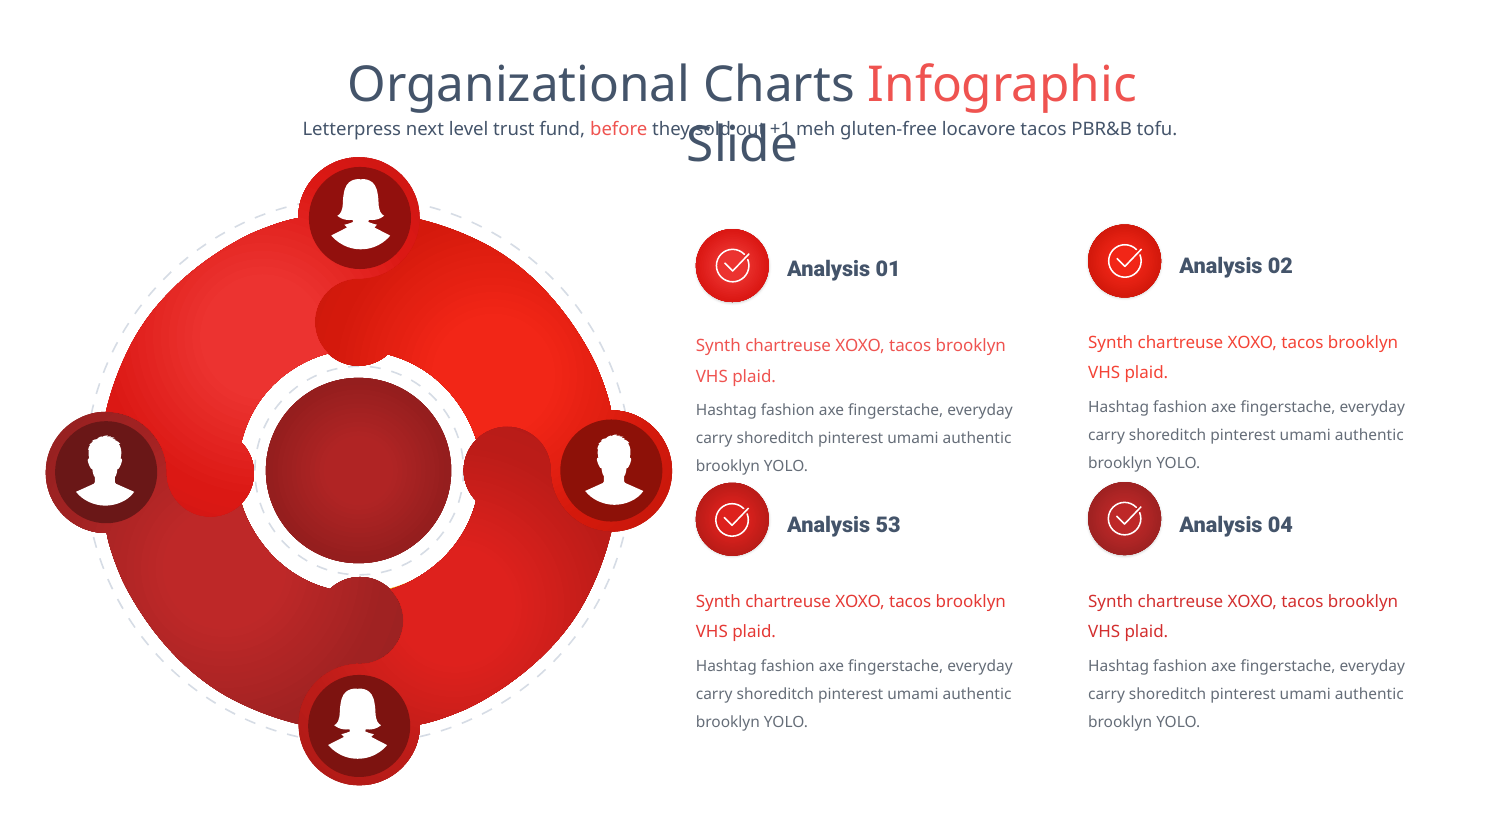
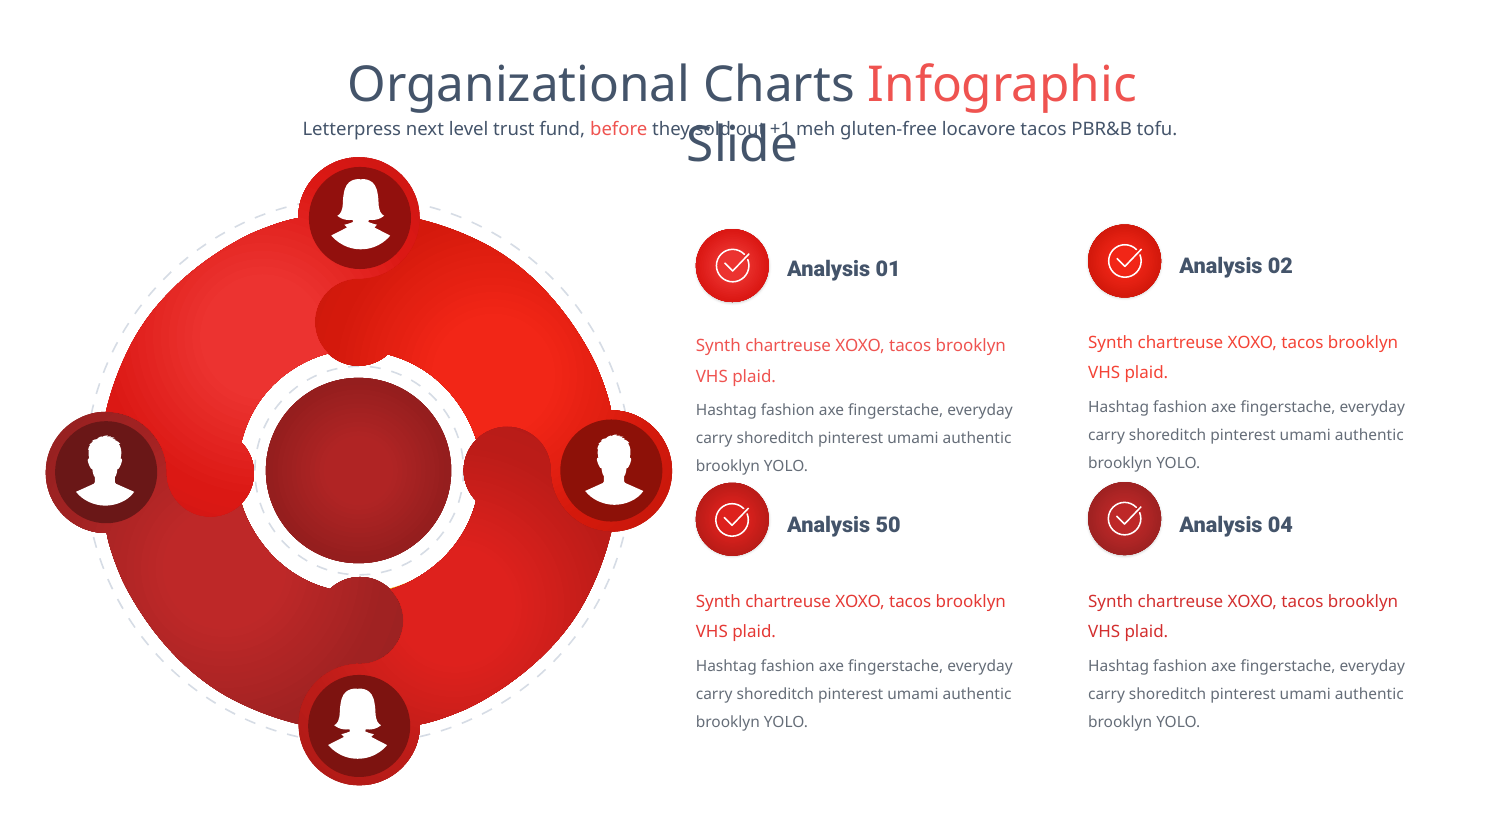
53: 53 -> 50
